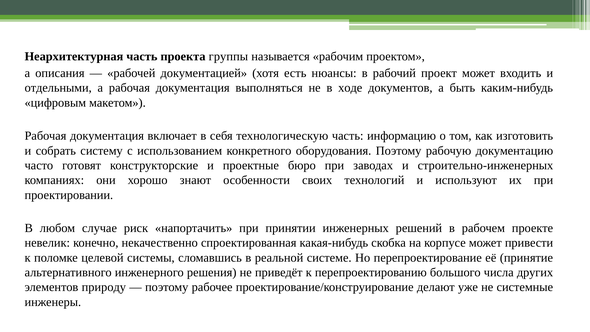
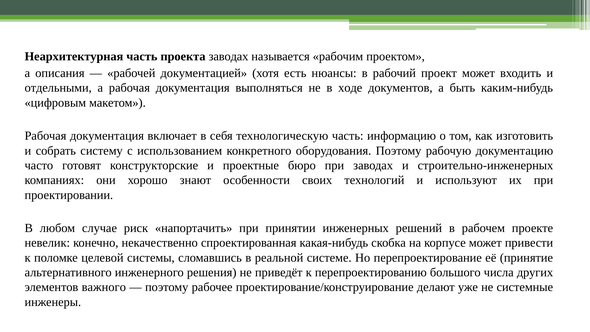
проекта группы: группы -> заводах
природу: природу -> важного
